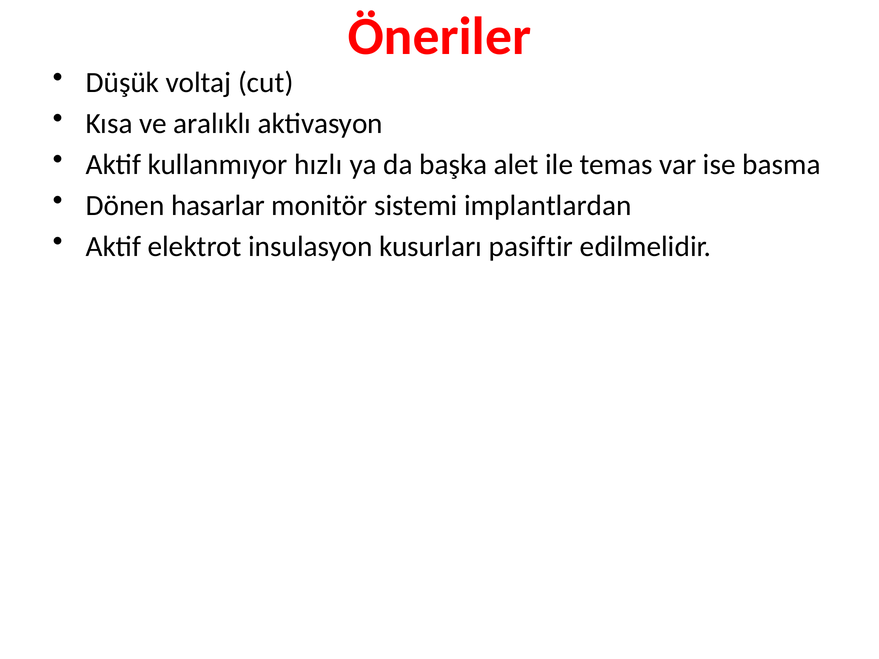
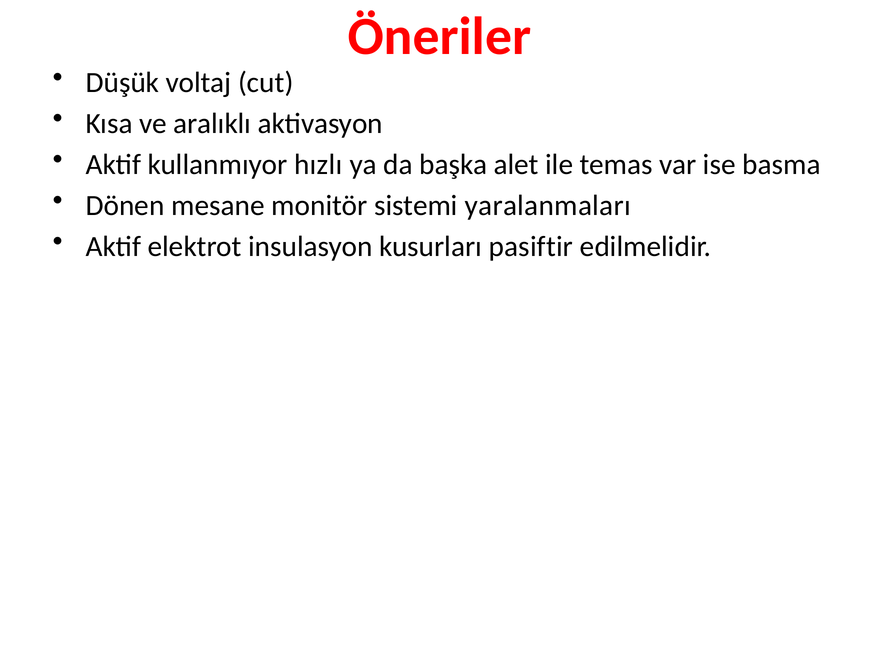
hasarlar: hasarlar -> mesane
implantlardan: implantlardan -> yaralanmaları
